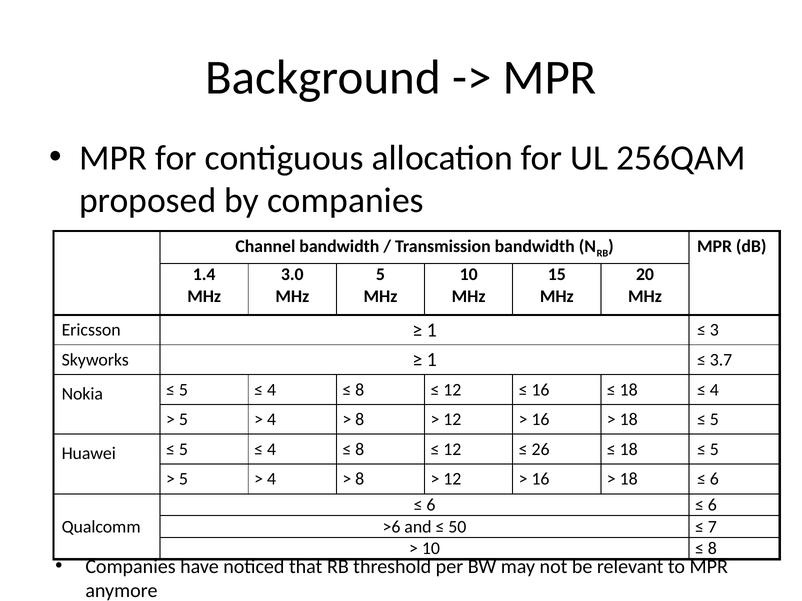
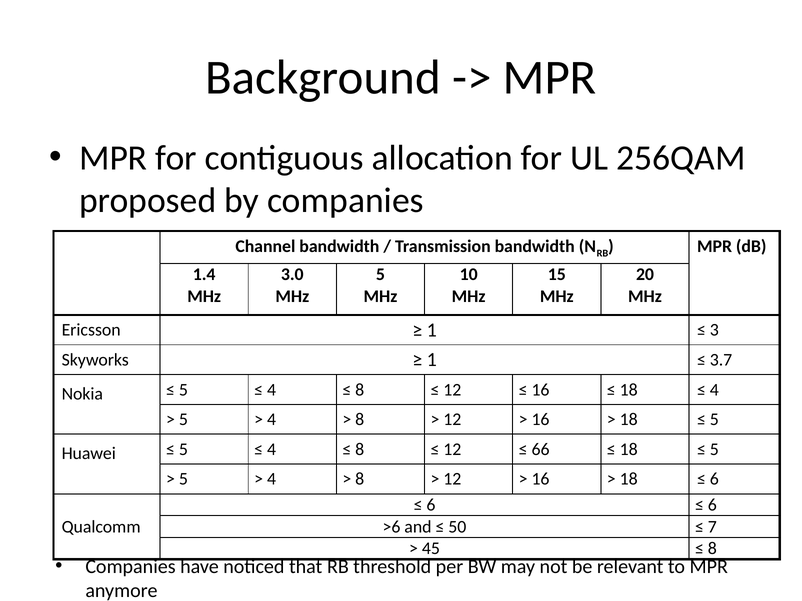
26: 26 -> 66
10 at (431, 549): 10 -> 45
